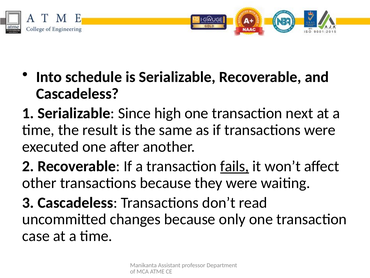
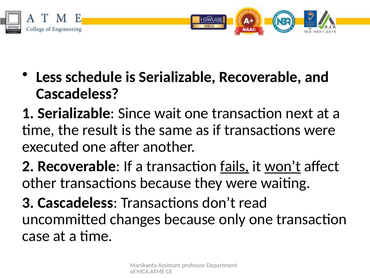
Into: Into -> Less
high: high -> wait
won’t underline: none -> present
